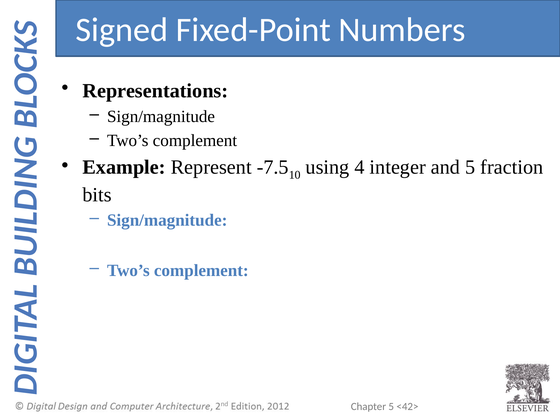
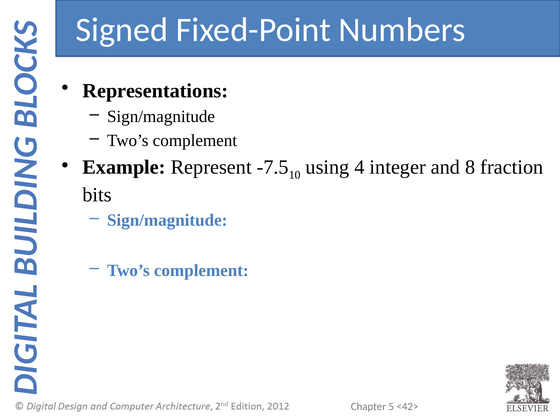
and 5: 5 -> 8
